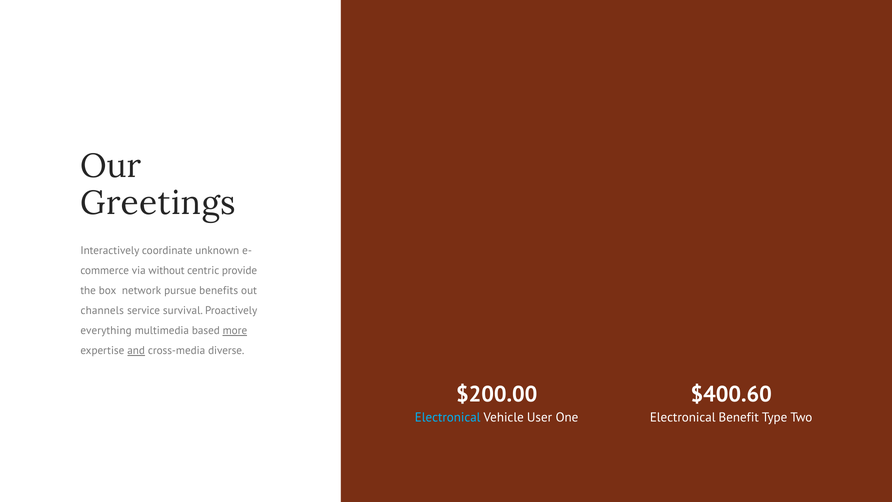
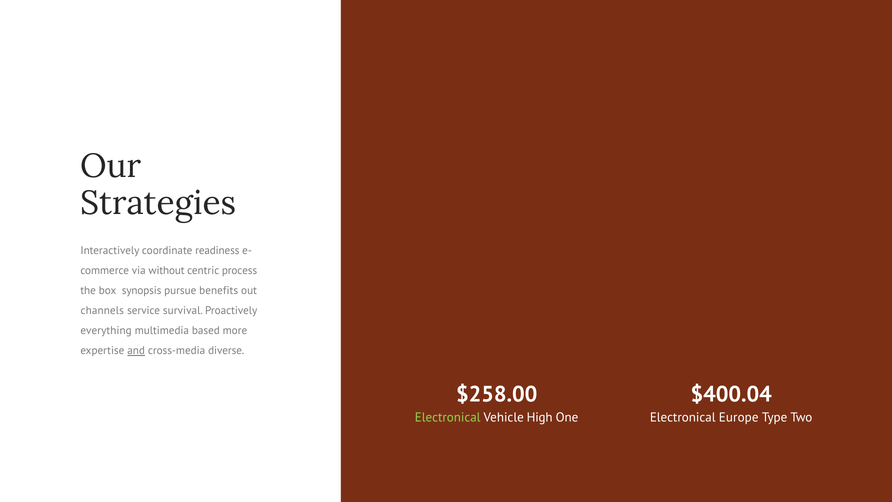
Greetings: Greetings -> Strategies
unknown: unknown -> readiness
provide: provide -> process
network: network -> synopsis
more underline: present -> none
$200.00: $200.00 -> $258.00
$400.60: $400.60 -> $400.04
Electronical at (448, 417) colour: light blue -> light green
User: User -> High
Benefit: Benefit -> Europe
